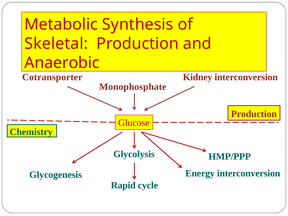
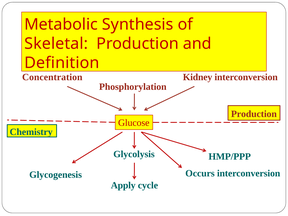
Anaerobic: Anaerobic -> Definition
Cotransporter: Cotransporter -> Concentration
Monophosphate: Monophosphate -> Phosphorylation
Energy: Energy -> Occurs
Rapid: Rapid -> Apply
